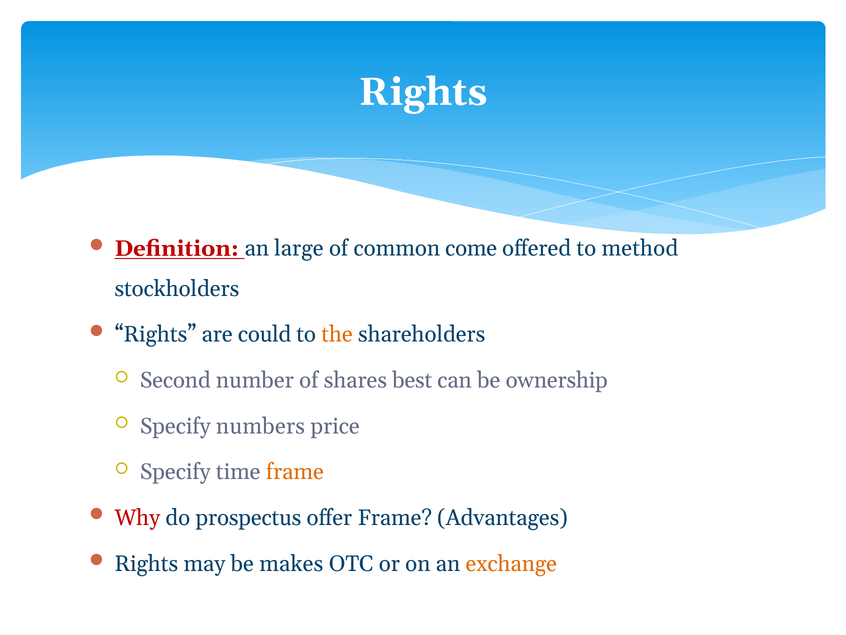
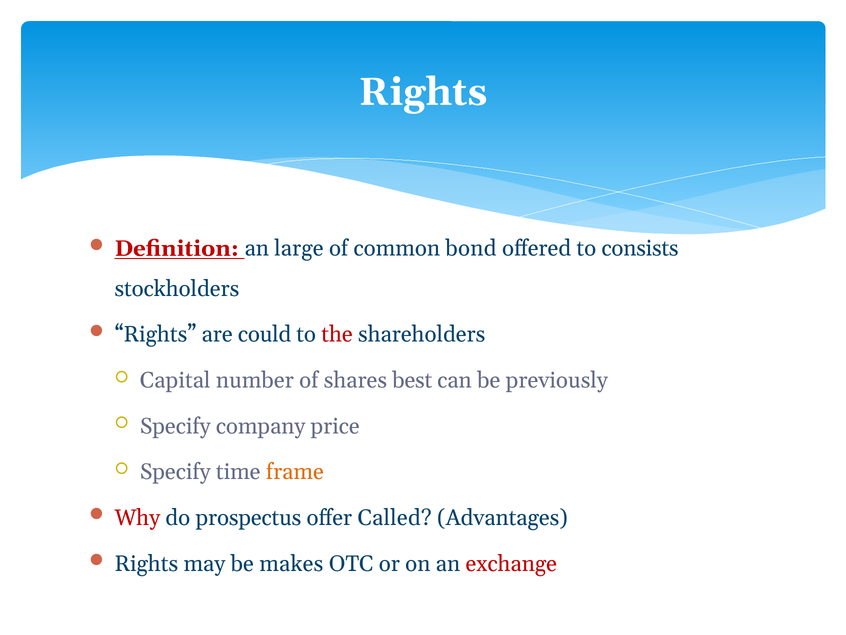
come: come -> bond
method: method -> consists
the colour: orange -> red
Second: Second -> Capital
ownership: ownership -> previously
numbers: numbers -> company
offer Frame: Frame -> Called
exchange colour: orange -> red
